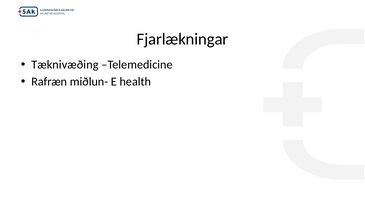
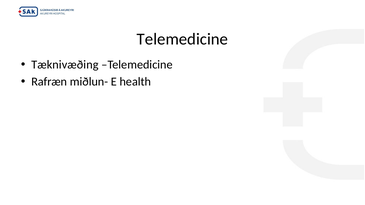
Fjarlækningar at (182, 39): Fjarlækningar -> Telemedicine
